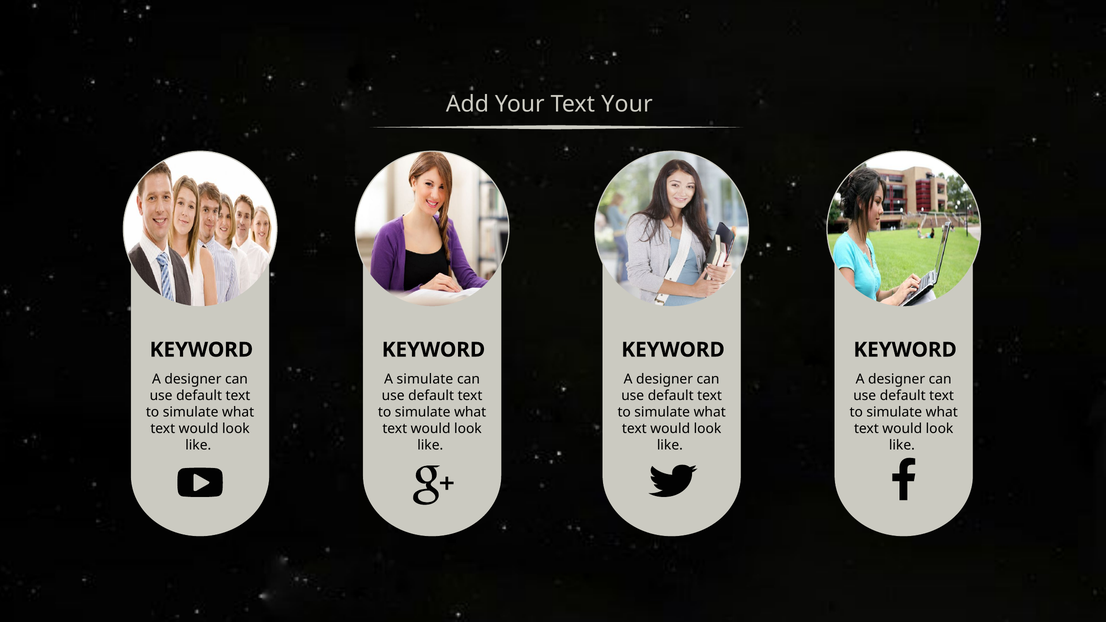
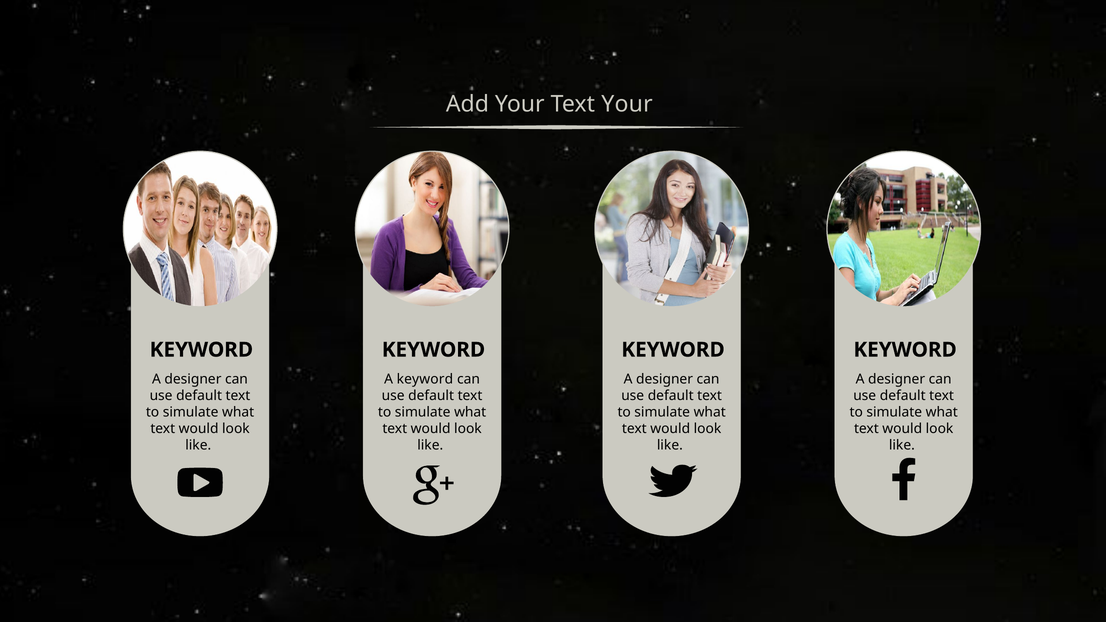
A simulate: simulate -> keyword
